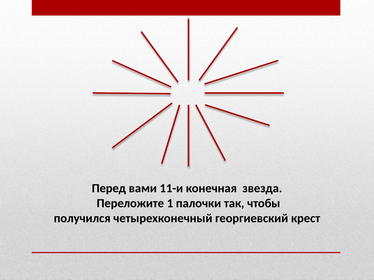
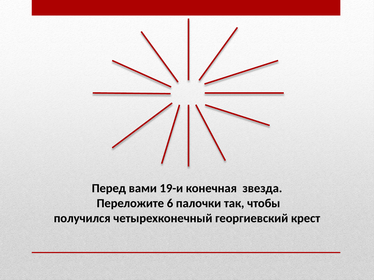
11-и: 11-и -> 19-и
1: 1 -> 6
